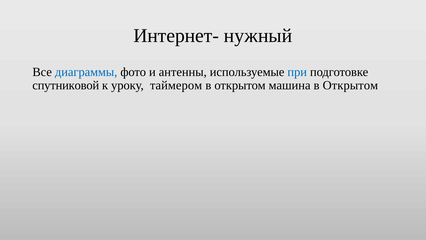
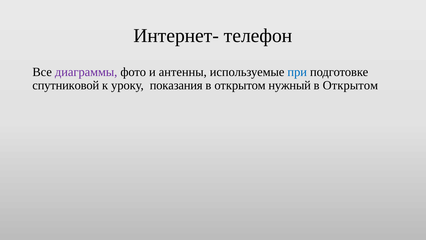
нужный: нужный -> телефон
диаграммы colour: blue -> purple
таймером: таймером -> показания
машина: машина -> нужный
